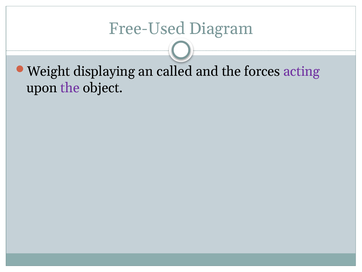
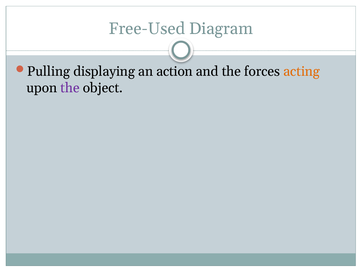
Weight: Weight -> Pulling
called: called -> action
acting colour: purple -> orange
